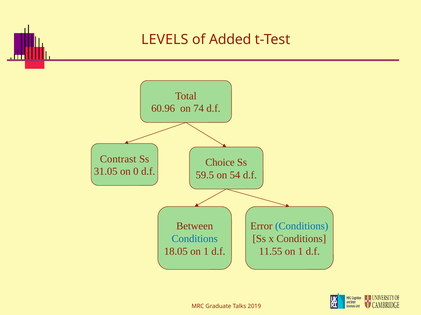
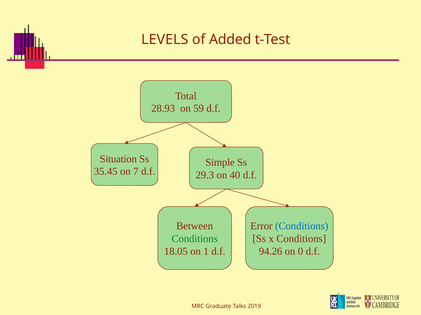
60.96: 60.96 -> 28.93
74: 74 -> 59
Contrast: Contrast -> Situation
Choice: Choice -> Simple
31.05: 31.05 -> 35.45
0: 0 -> 7
59.5: 59.5 -> 29.3
54: 54 -> 40
Conditions at (195, 239) colour: blue -> green
11.55: 11.55 -> 94.26
1 at (301, 252): 1 -> 0
